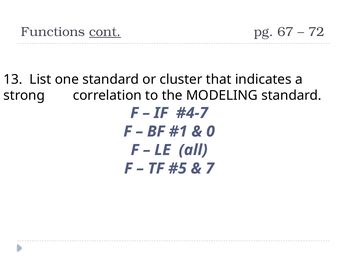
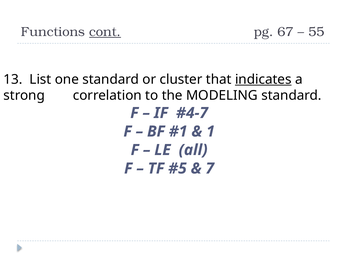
72: 72 -> 55
indicates underline: none -> present
0: 0 -> 1
